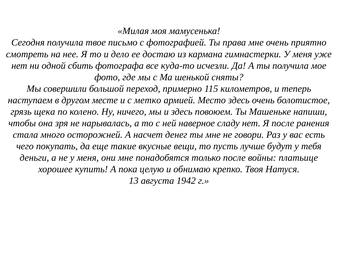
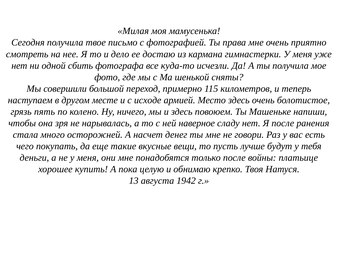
метко: метко -> исходе
щека: щека -> пять
